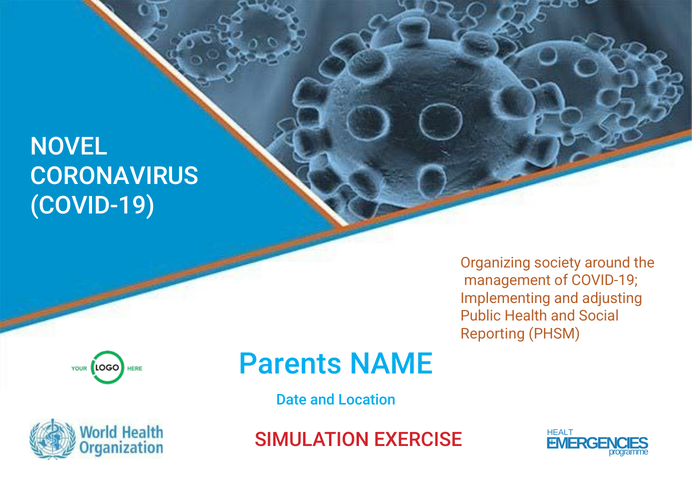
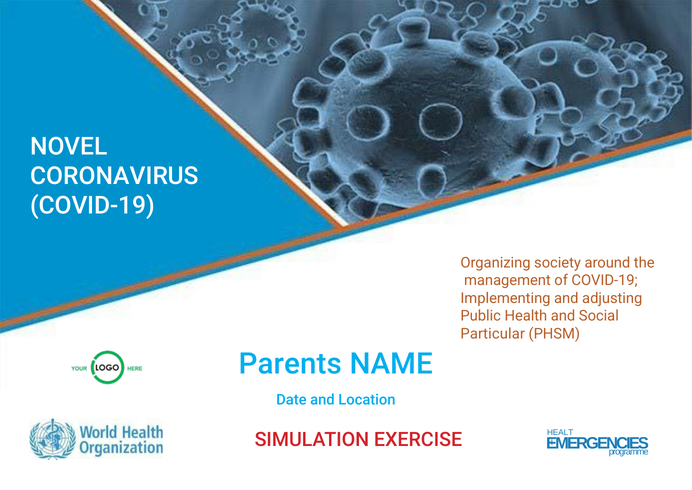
Reporting: Reporting -> Particular
